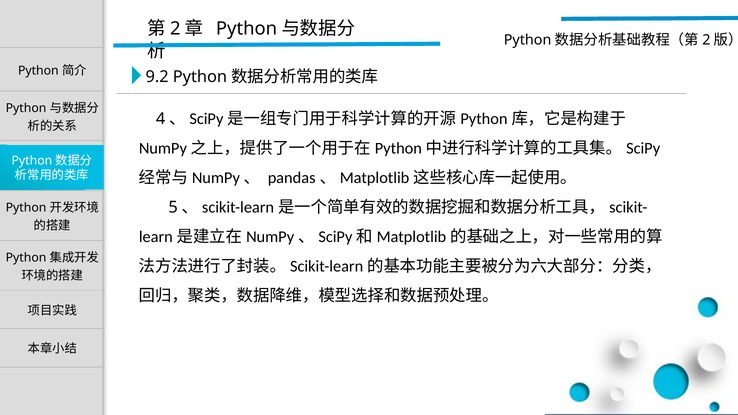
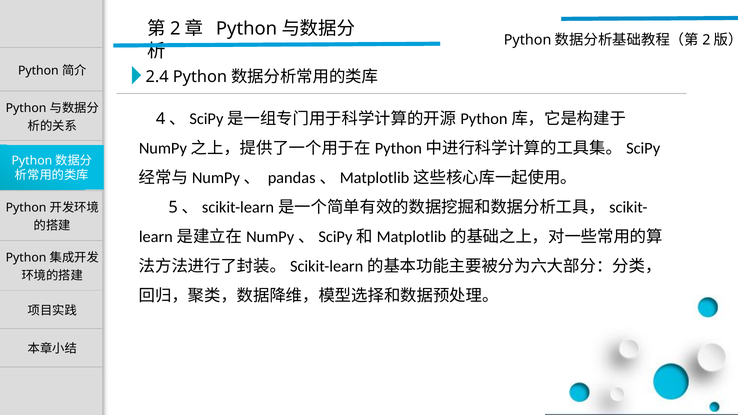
9.2: 9.2 -> 2.4
